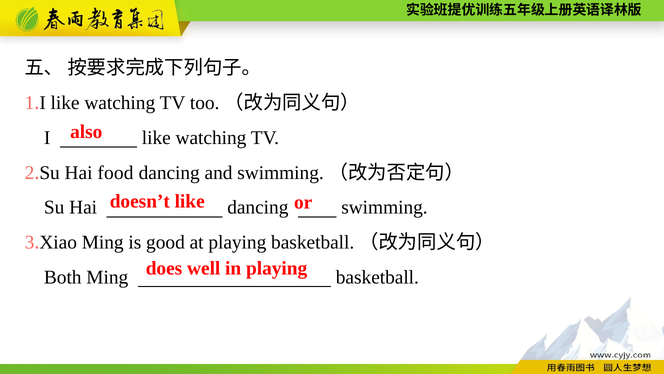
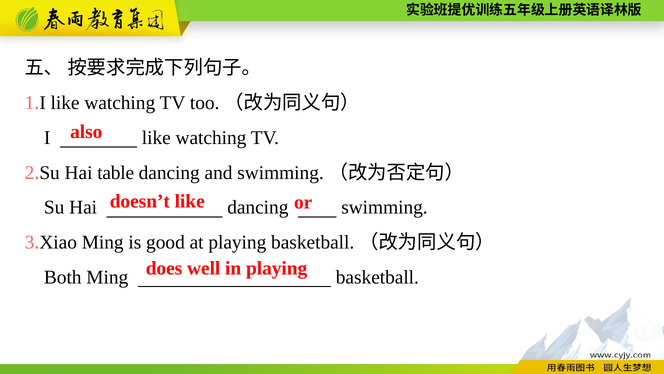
food: food -> table
